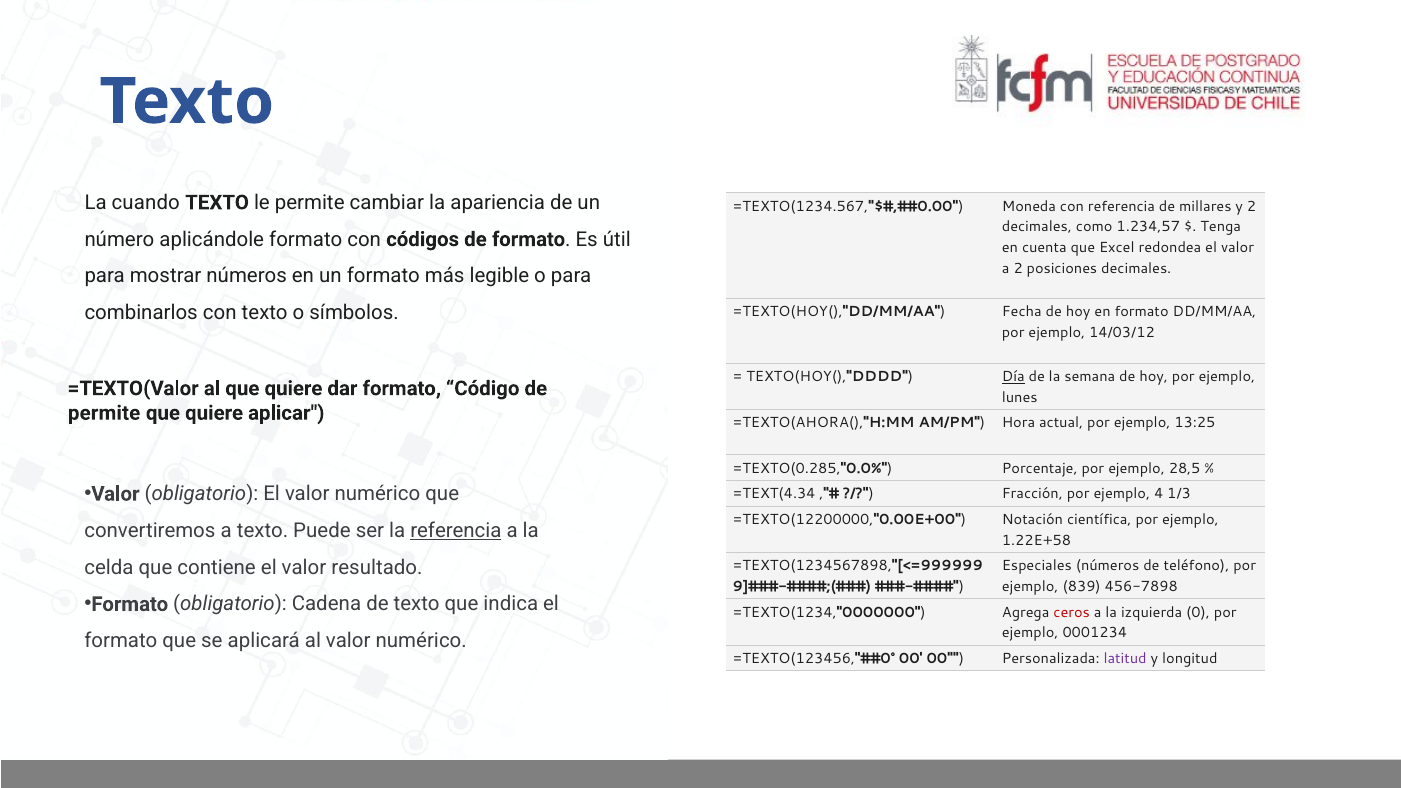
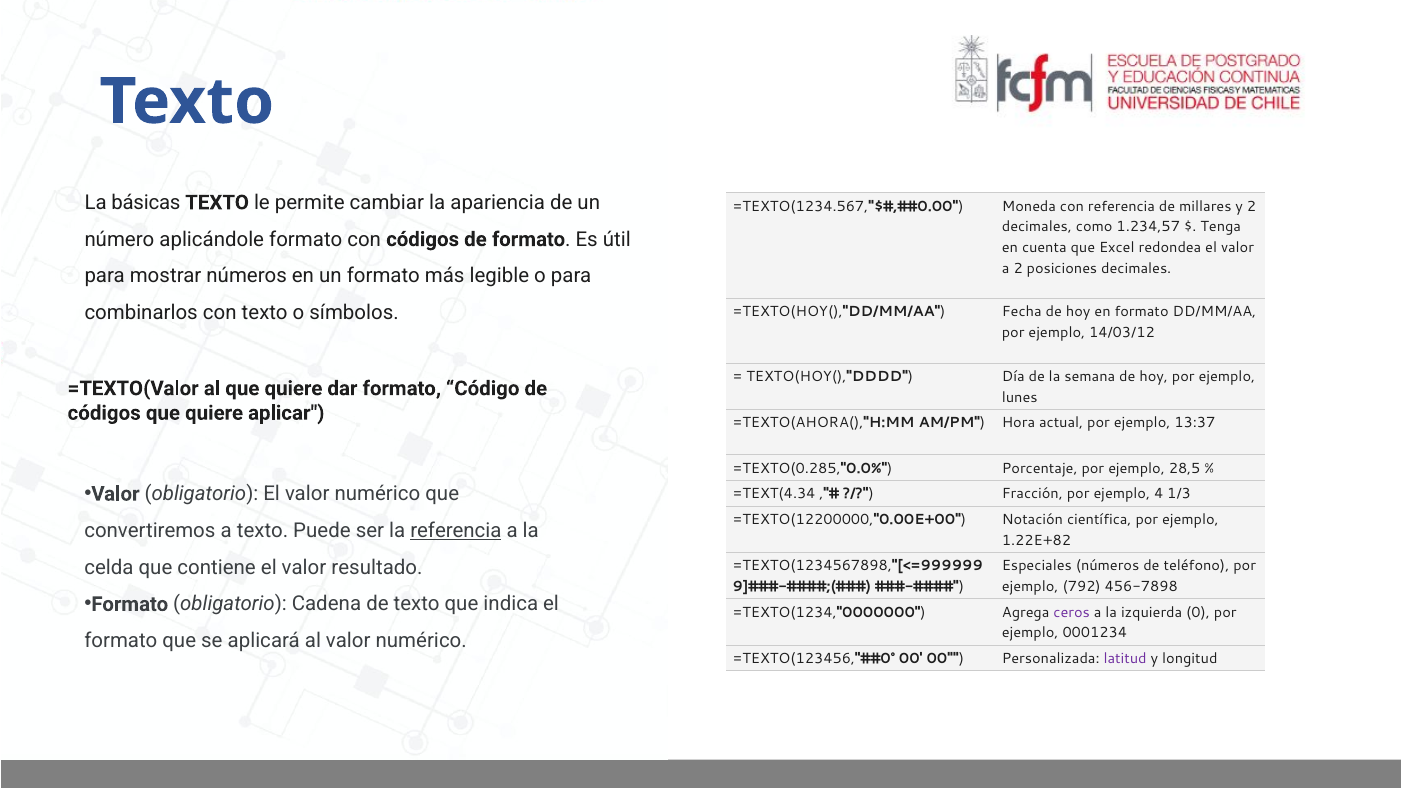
cuando: cuando -> básicas
Día underline: present -> none
permite at (104, 413): permite -> códigos
13:25: 13:25 -> 13:37
1.22E+58: 1.22E+58 -> 1.22E+82
839: 839 -> 792
ceros colour: red -> purple
